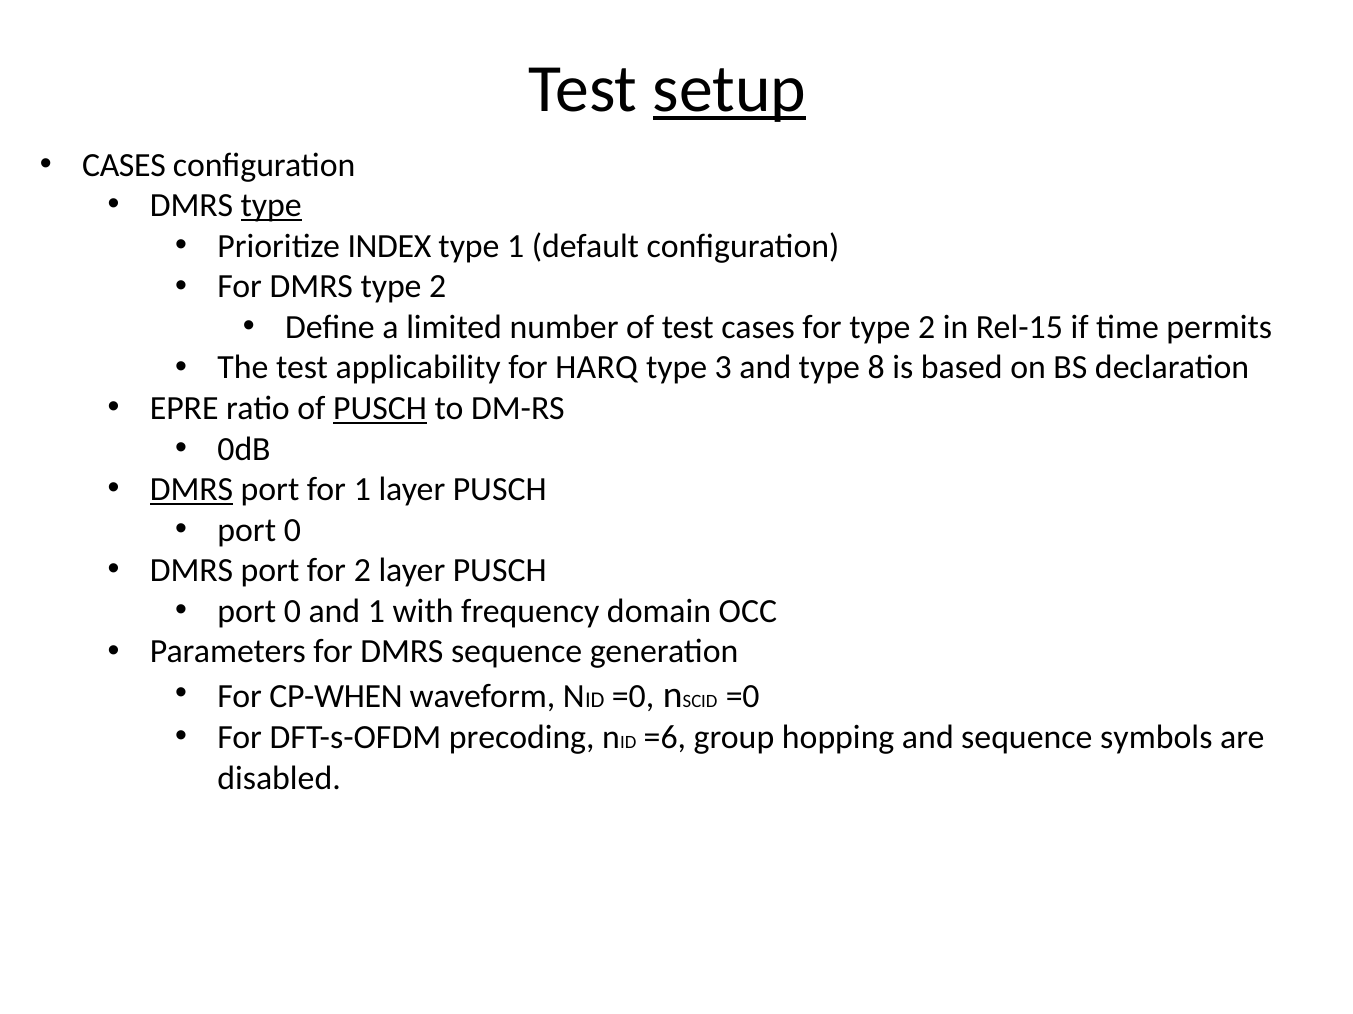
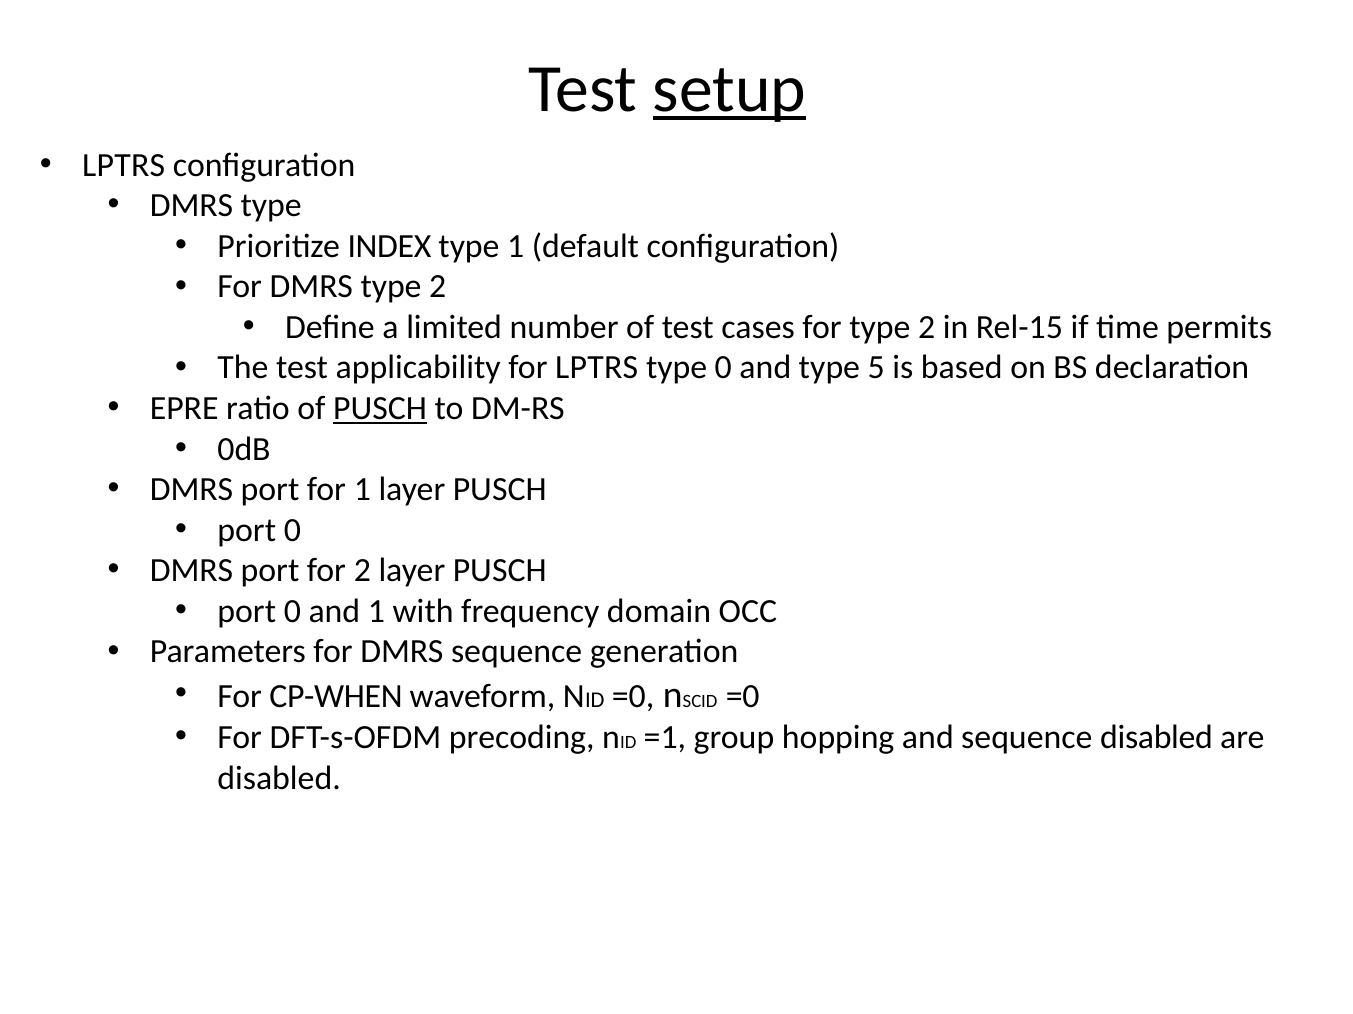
CASES at (124, 165): CASES -> LPTRS
type at (271, 206) underline: present -> none
for HARQ: HARQ -> LPTRS
type 3: 3 -> 0
8: 8 -> 5
DMRS at (191, 490) underline: present -> none
=6: =6 -> =1
sequence symbols: symbols -> disabled
